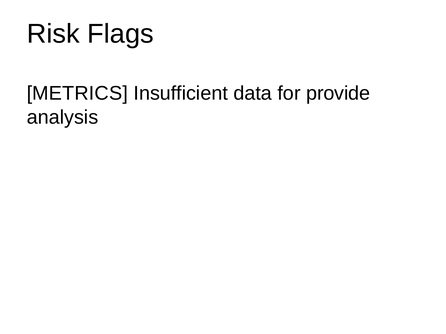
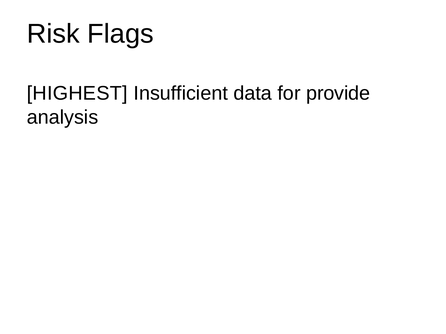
METRICS: METRICS -> HIGHEST
